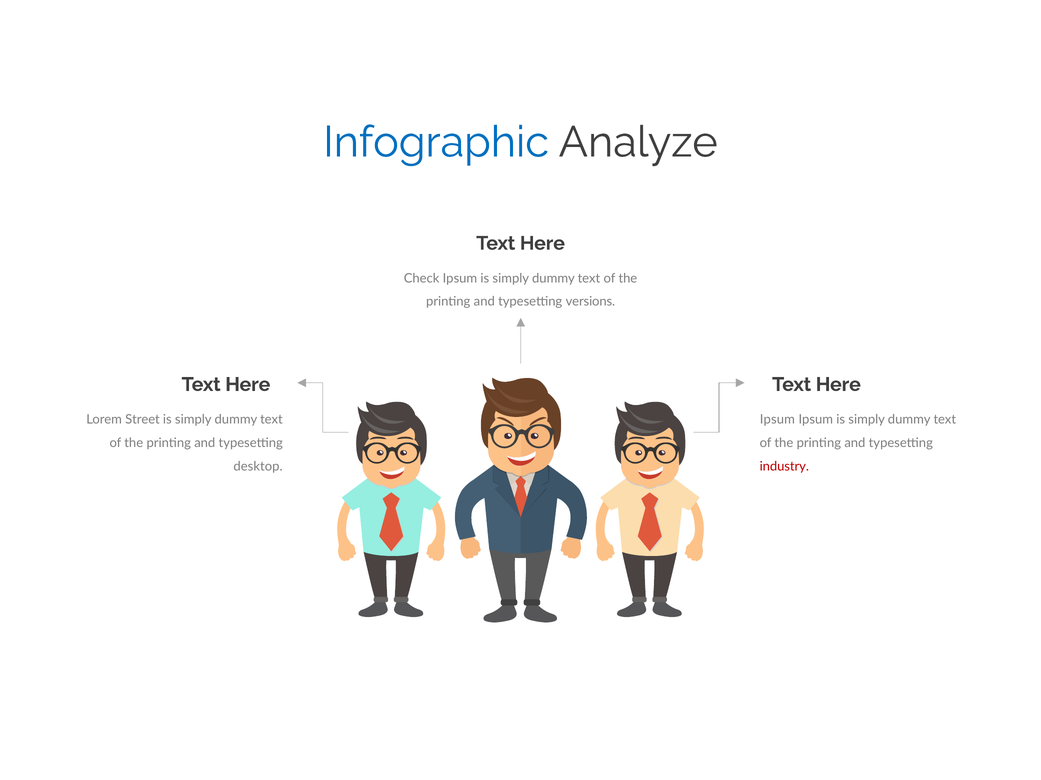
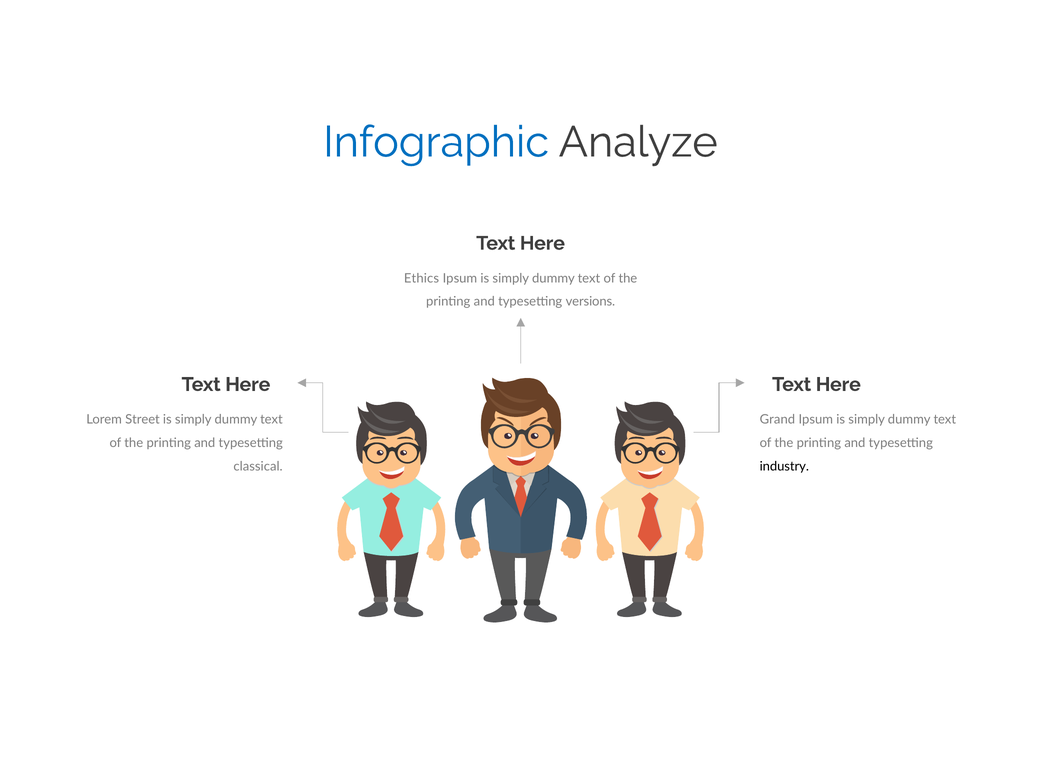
Check: Check -> Ethics
Ipsum at (777, 420): Ipsum -> Grand
desktop: desktop -> classical
industry colour: red -> black
